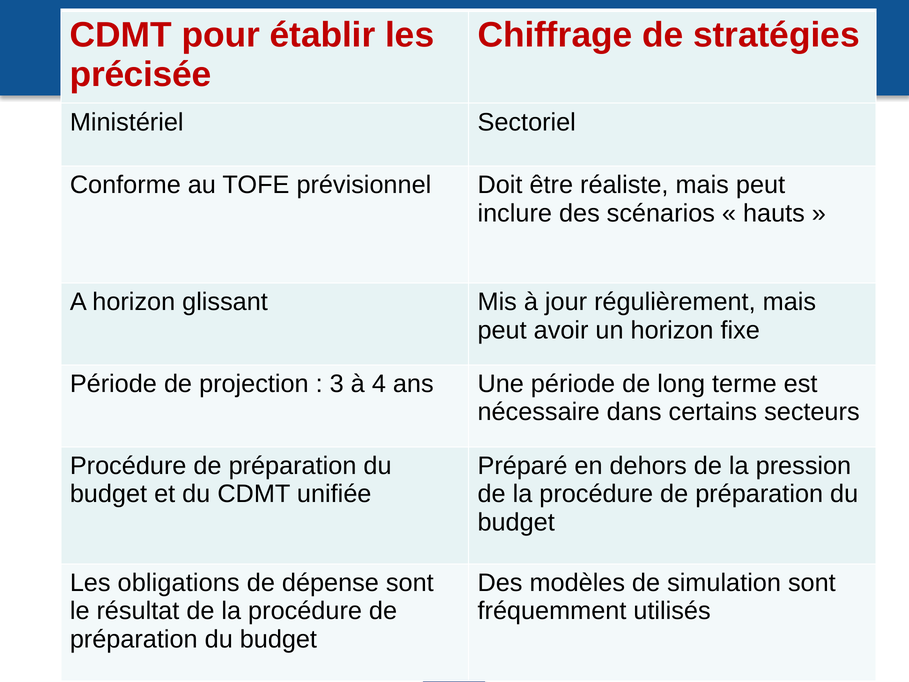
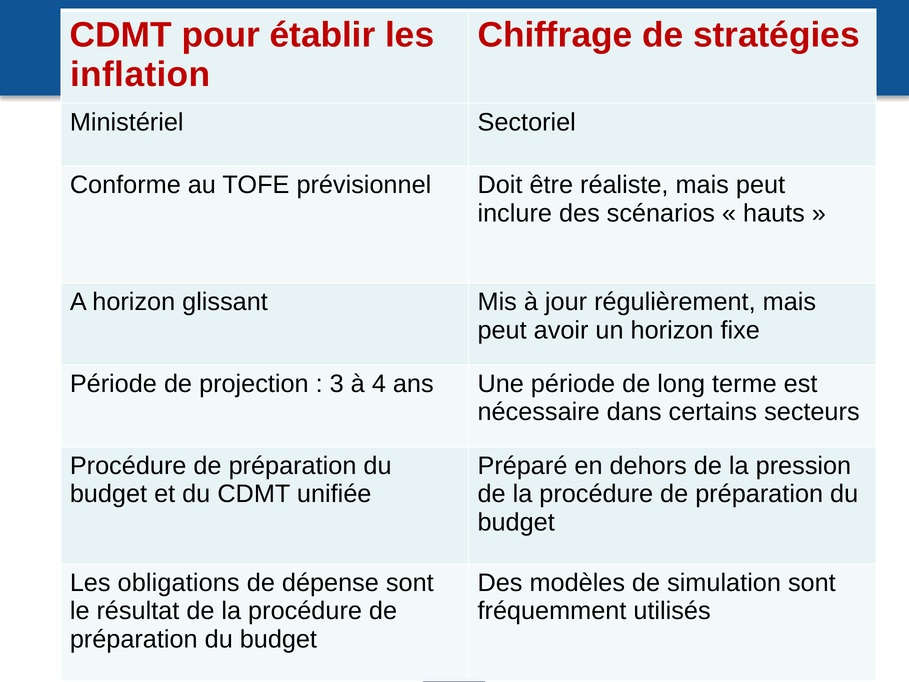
précisée: précisée -> inflation
